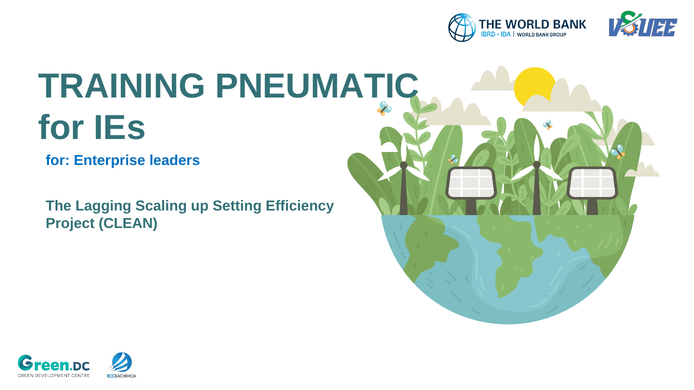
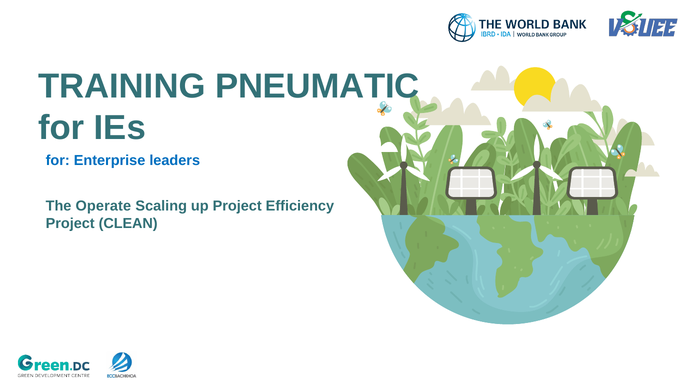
Lagging: Lagging -> Operate
up Setting: Setting -> Project
